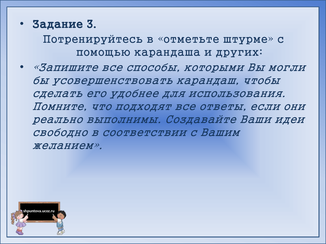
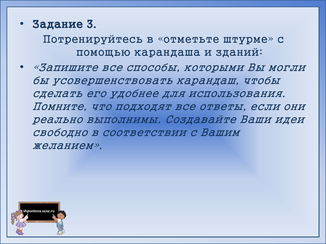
других: других -> зданий
